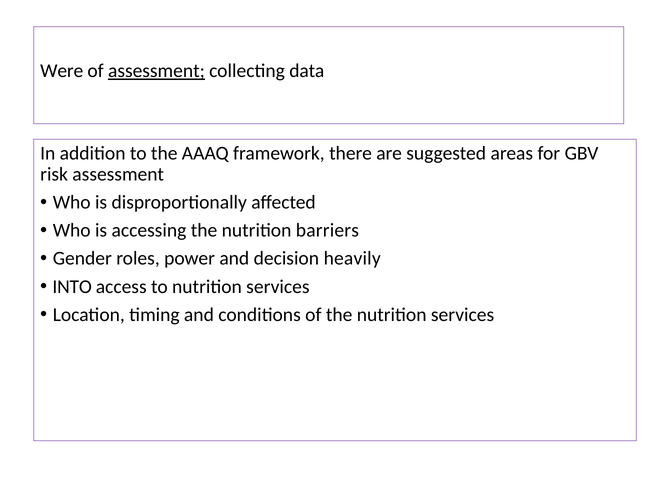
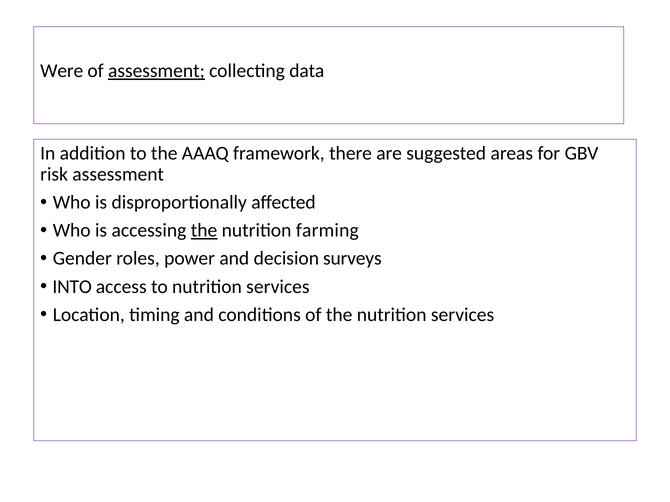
the at (204, 231) underline: none -> present
barriers: barriers -> farming
heavily: heavily -> surveys
